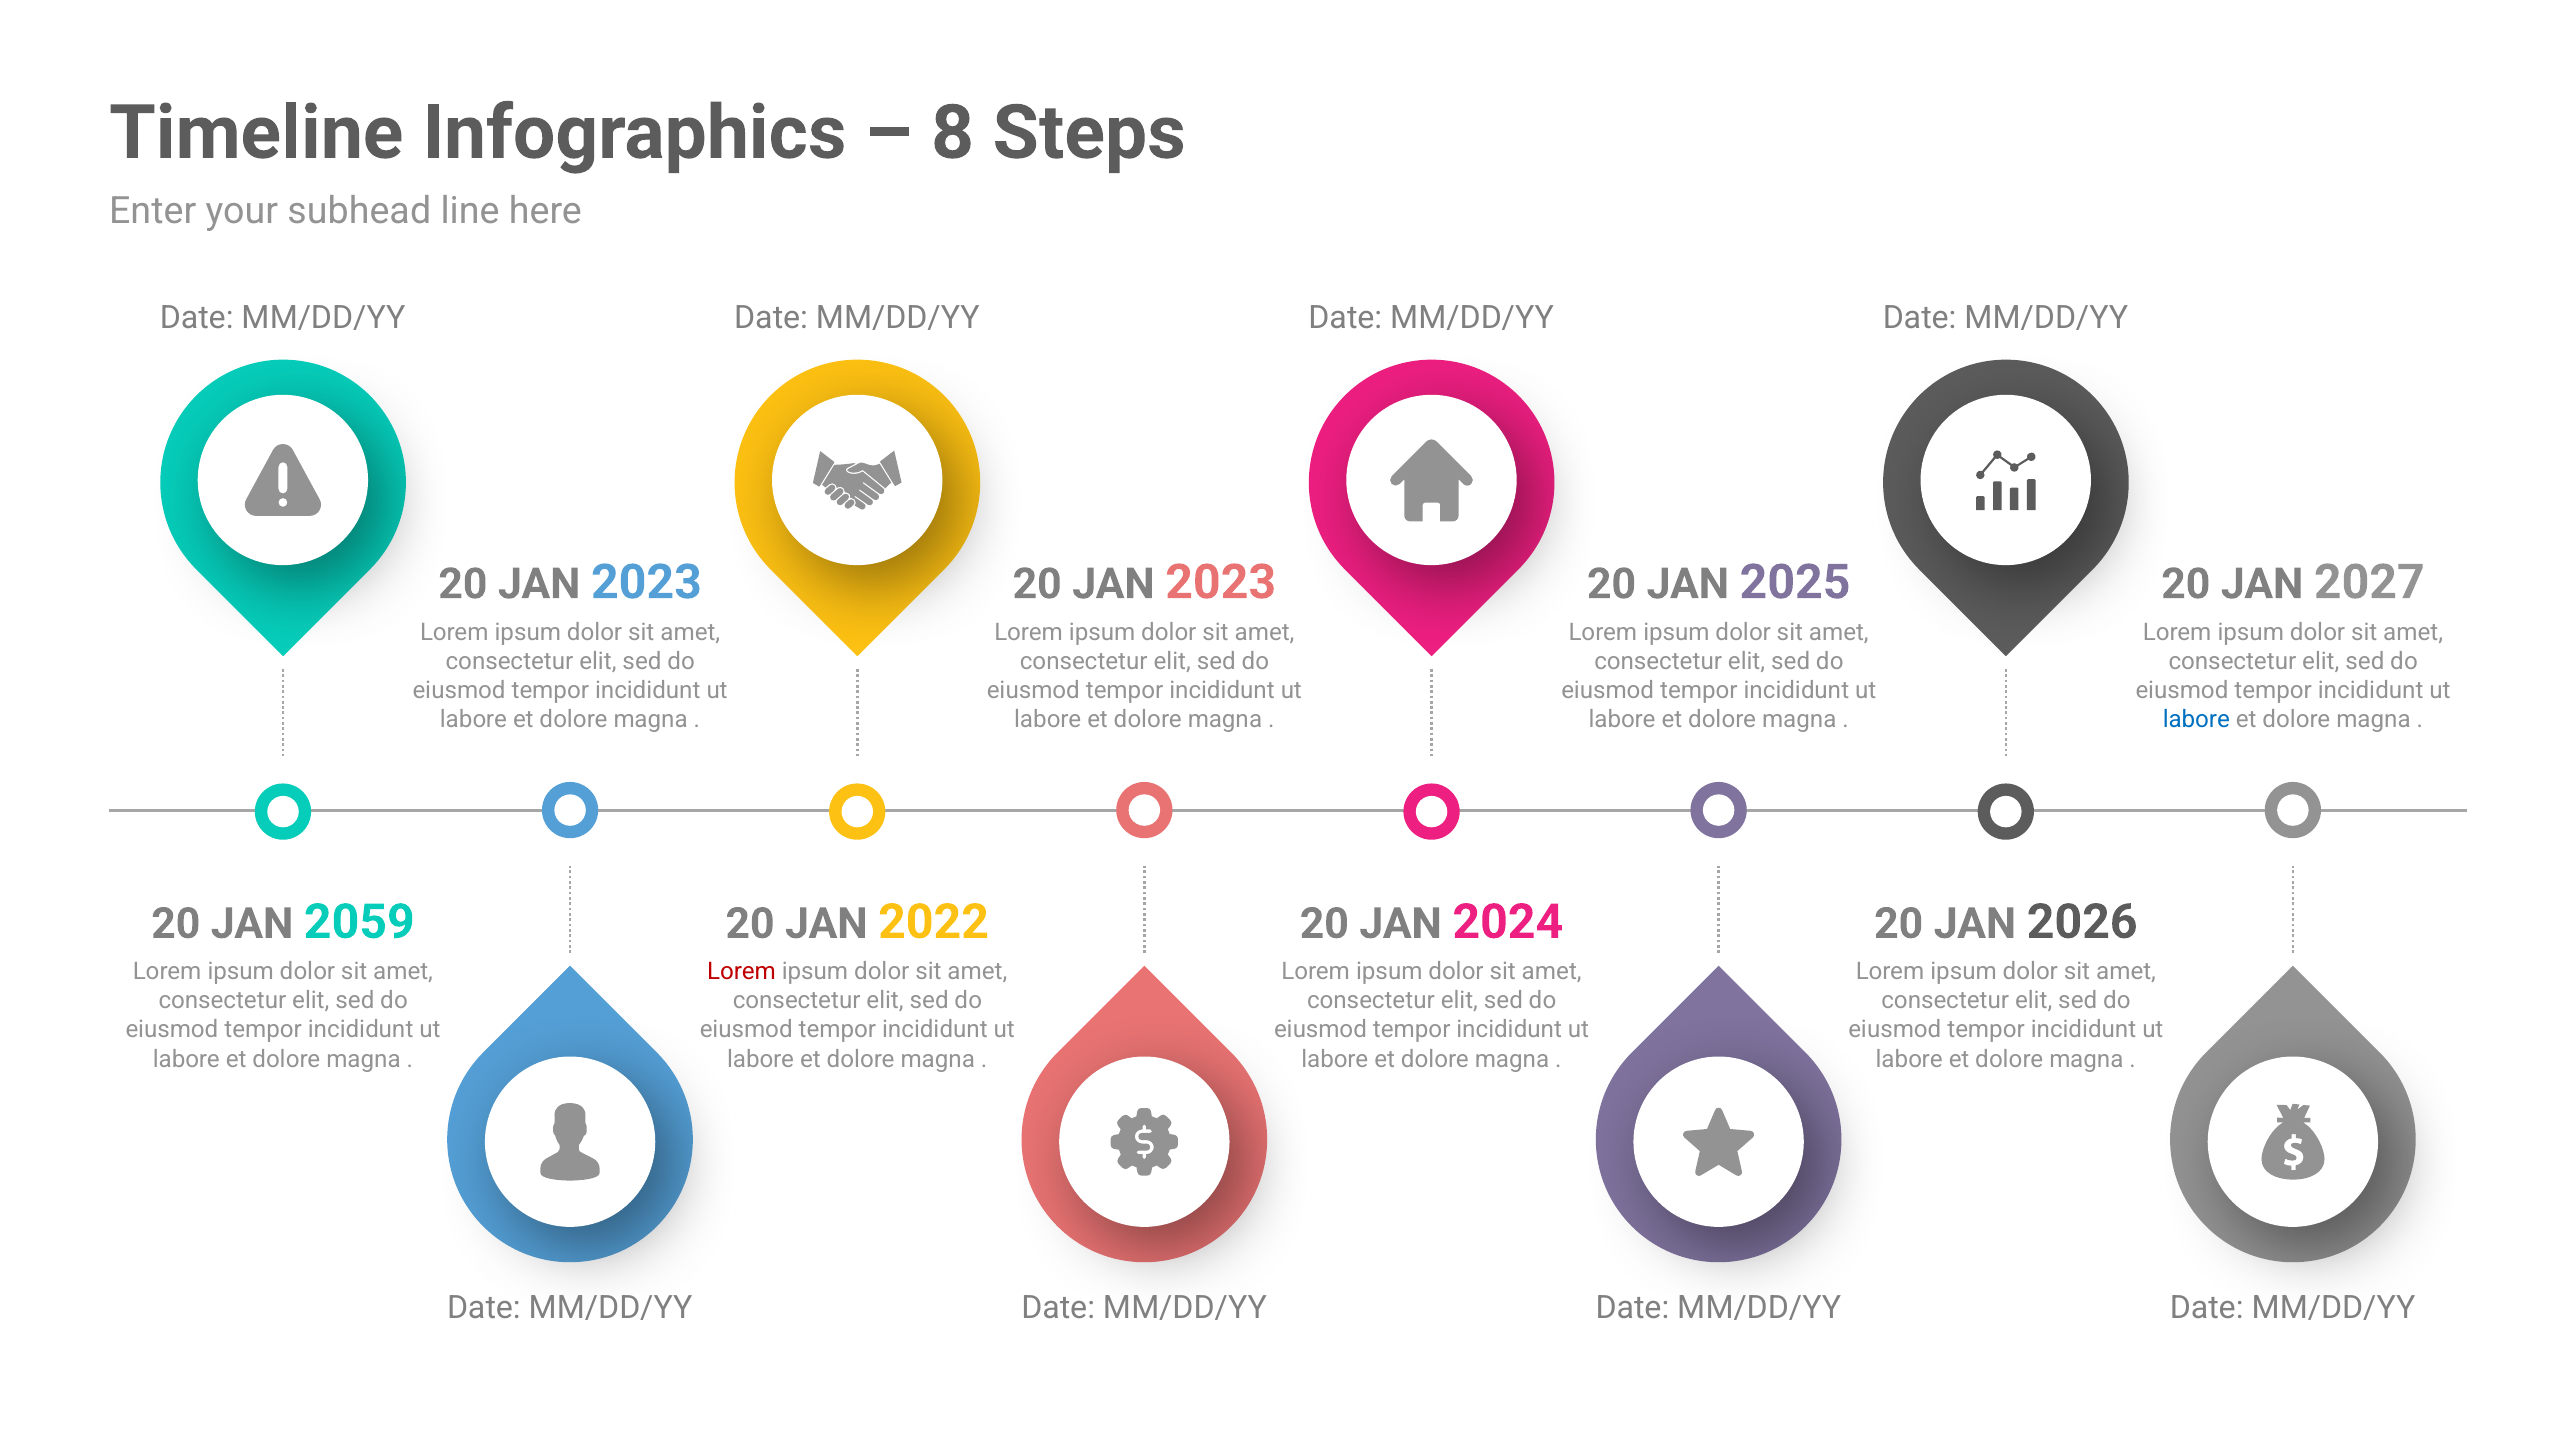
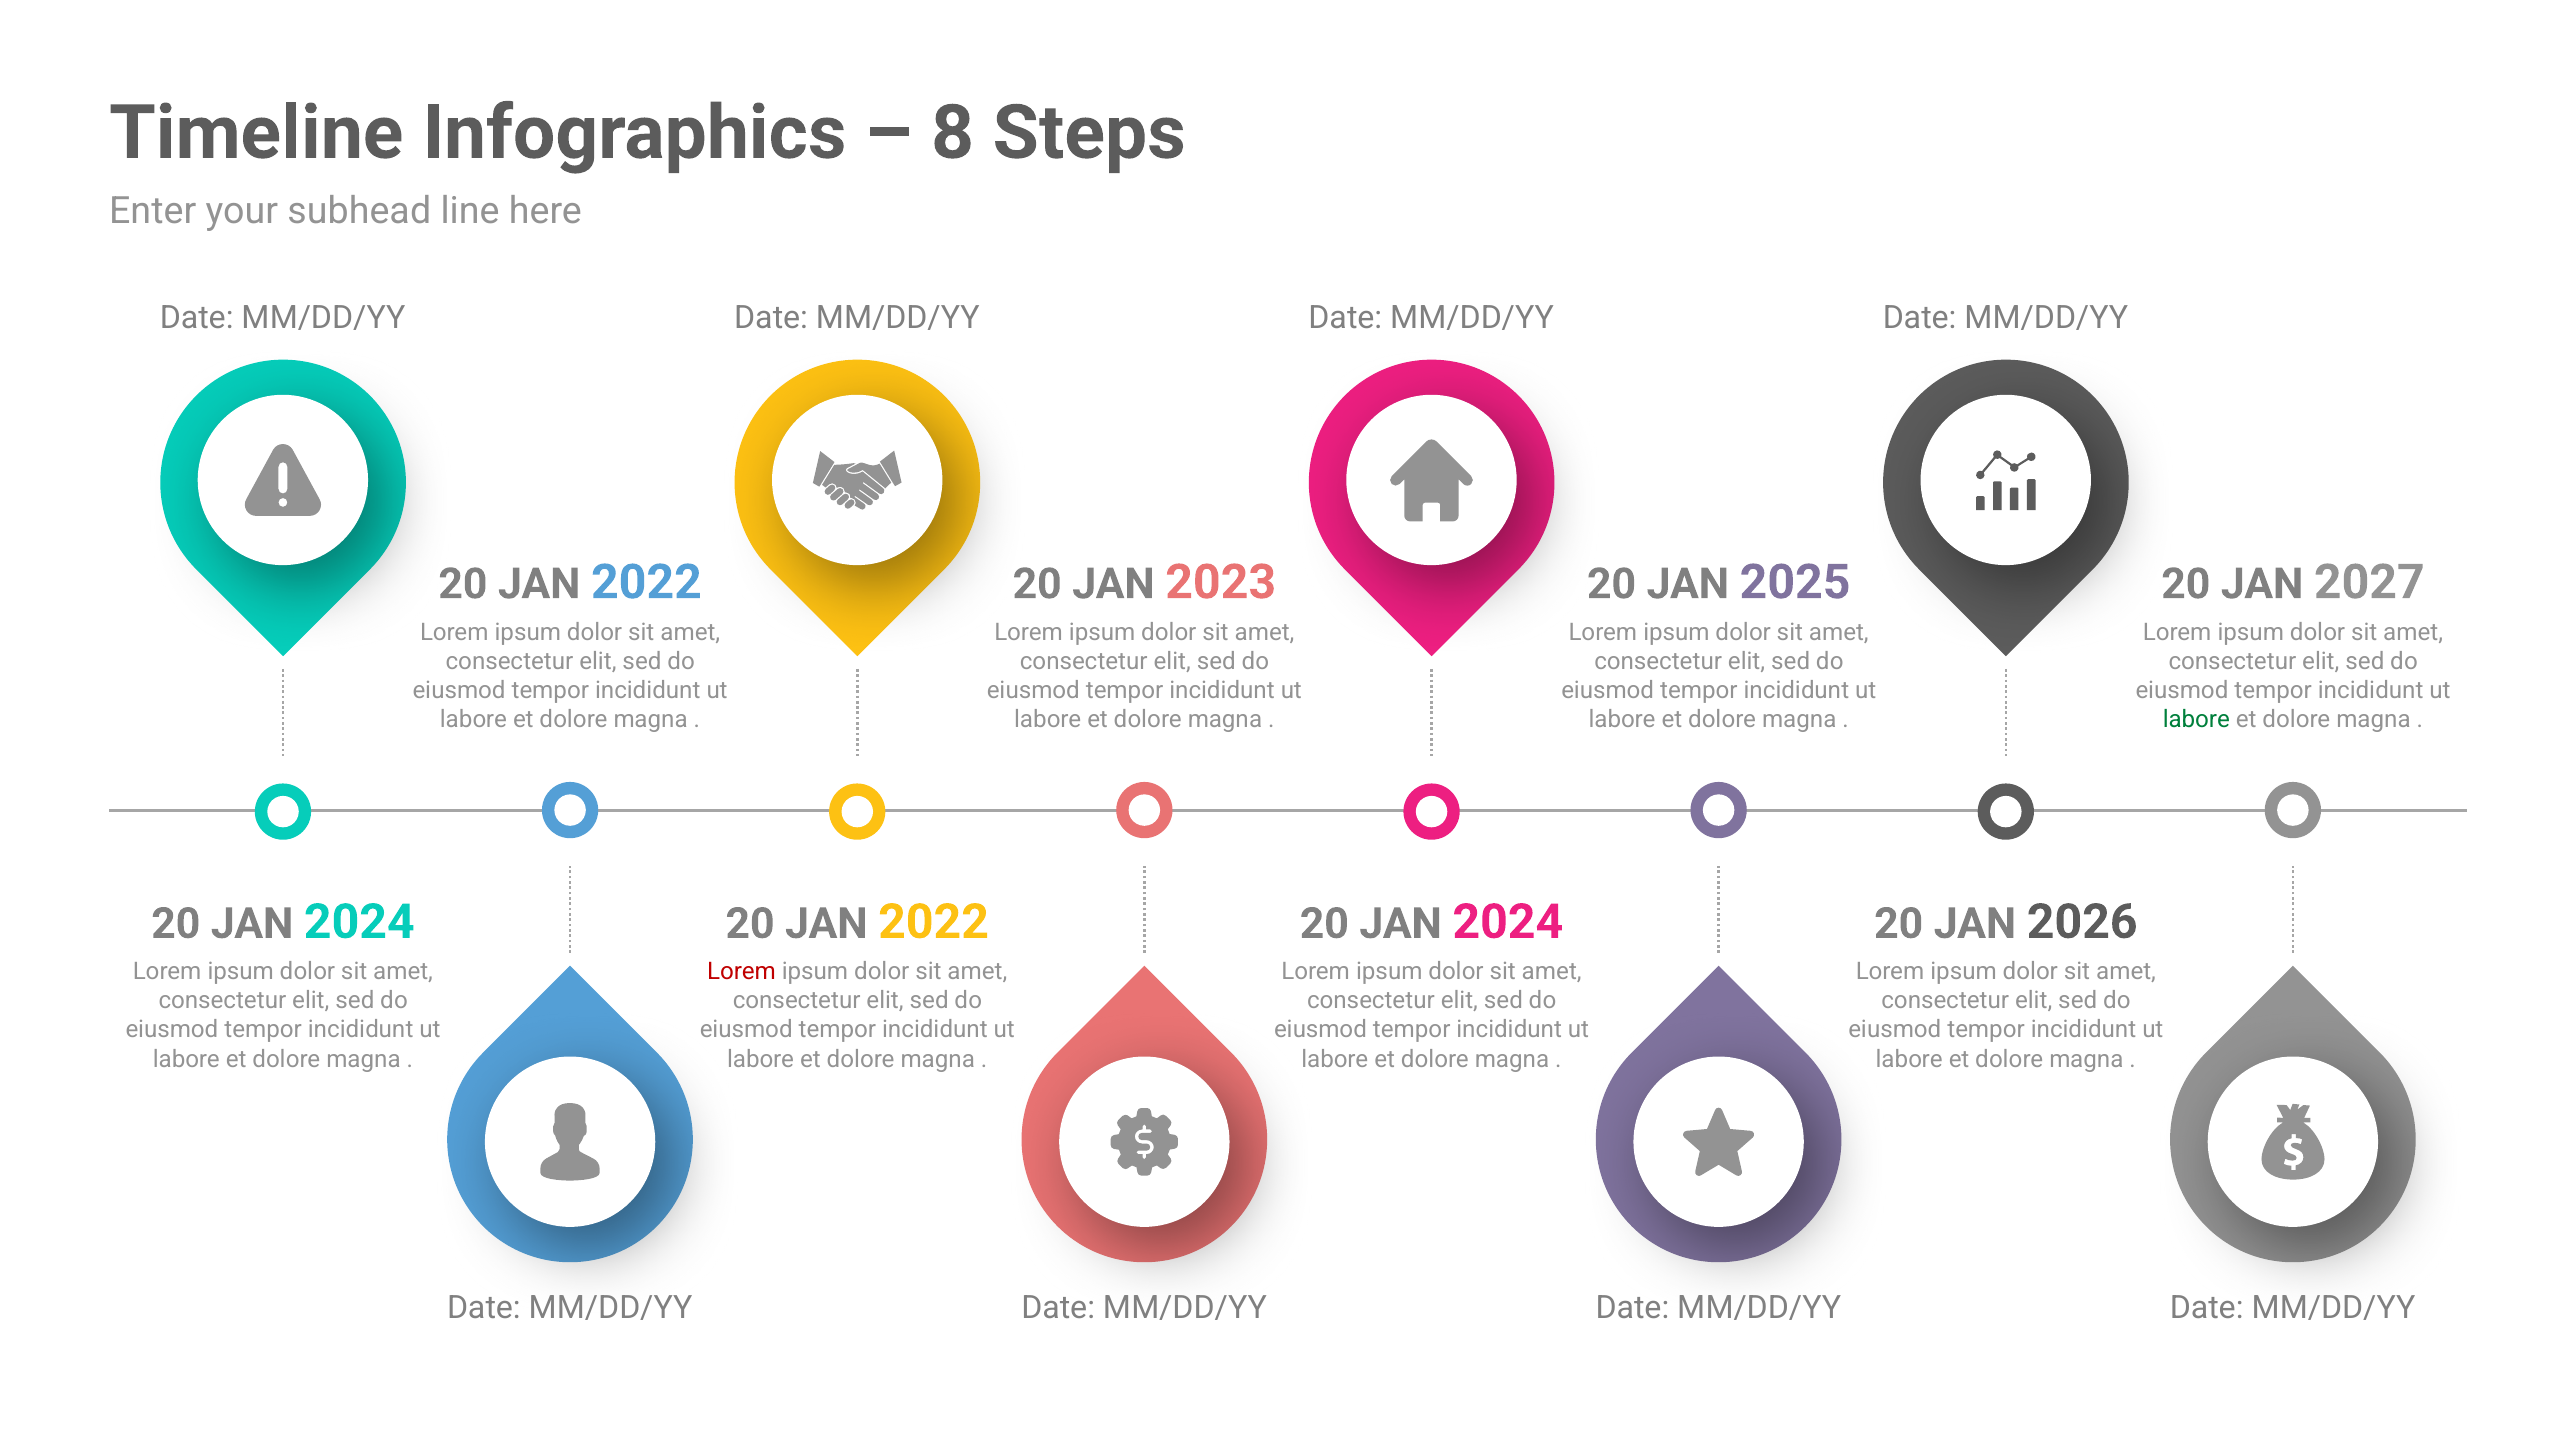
2023 at (646, 582): 2023 -> 2022
labore at (2196, 719) colour: blue -> green
2059 at (359, 922): 2059 -> 2024
